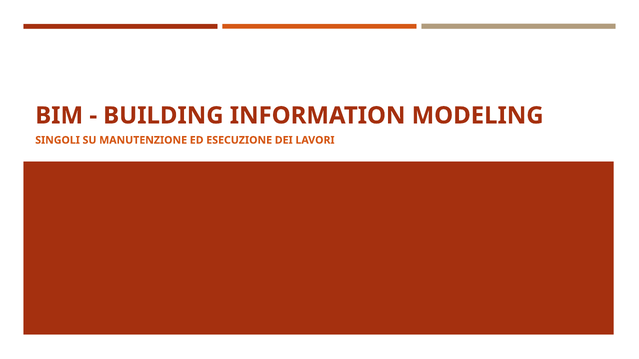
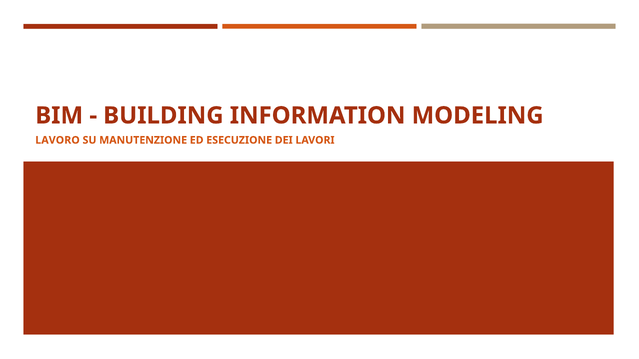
SINGOLI: SINGOLI -> LAVORO
